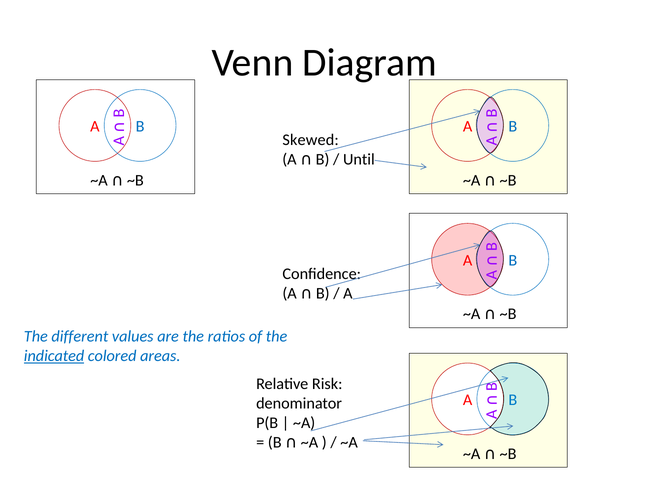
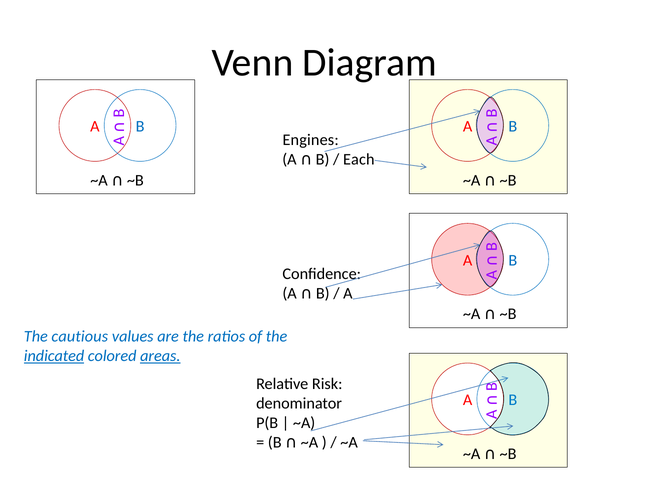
Skewed: Skewed -> Engines
Until: Until -> Each
different: different -> cautious
areas underline: none -> present
